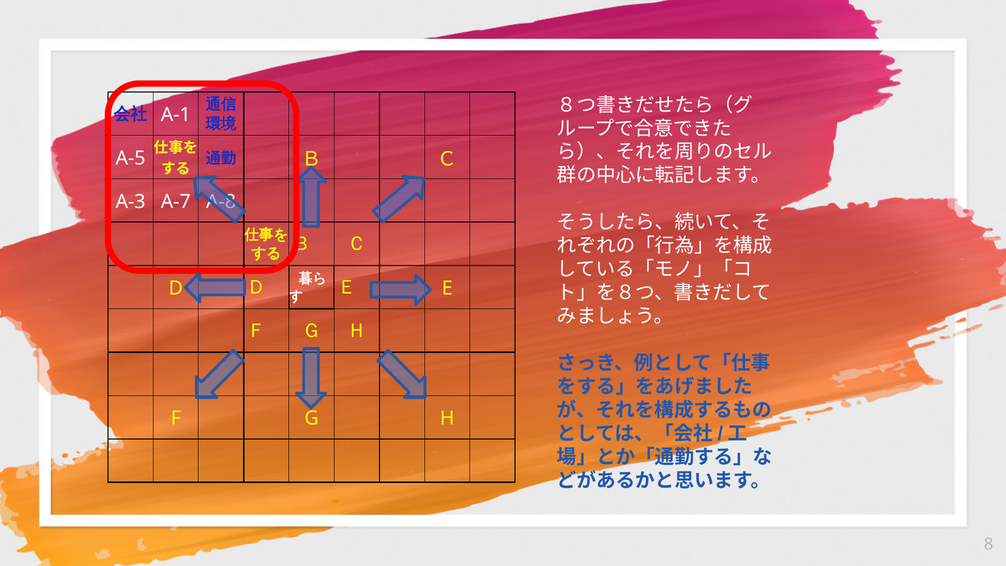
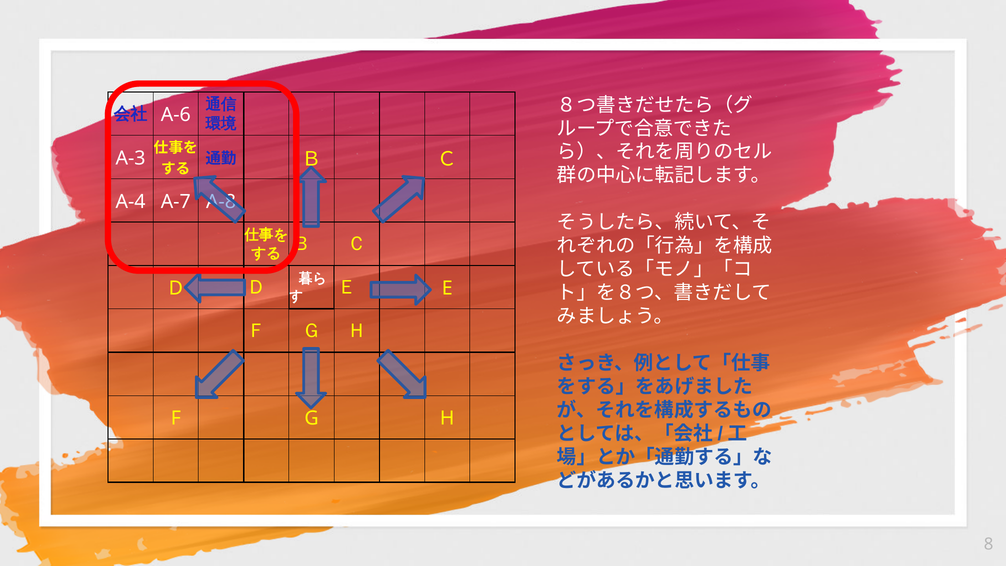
A-1: A-1 -> A-6
A-5: A-5 -> A-3
A-3: A-3 -> A-4
